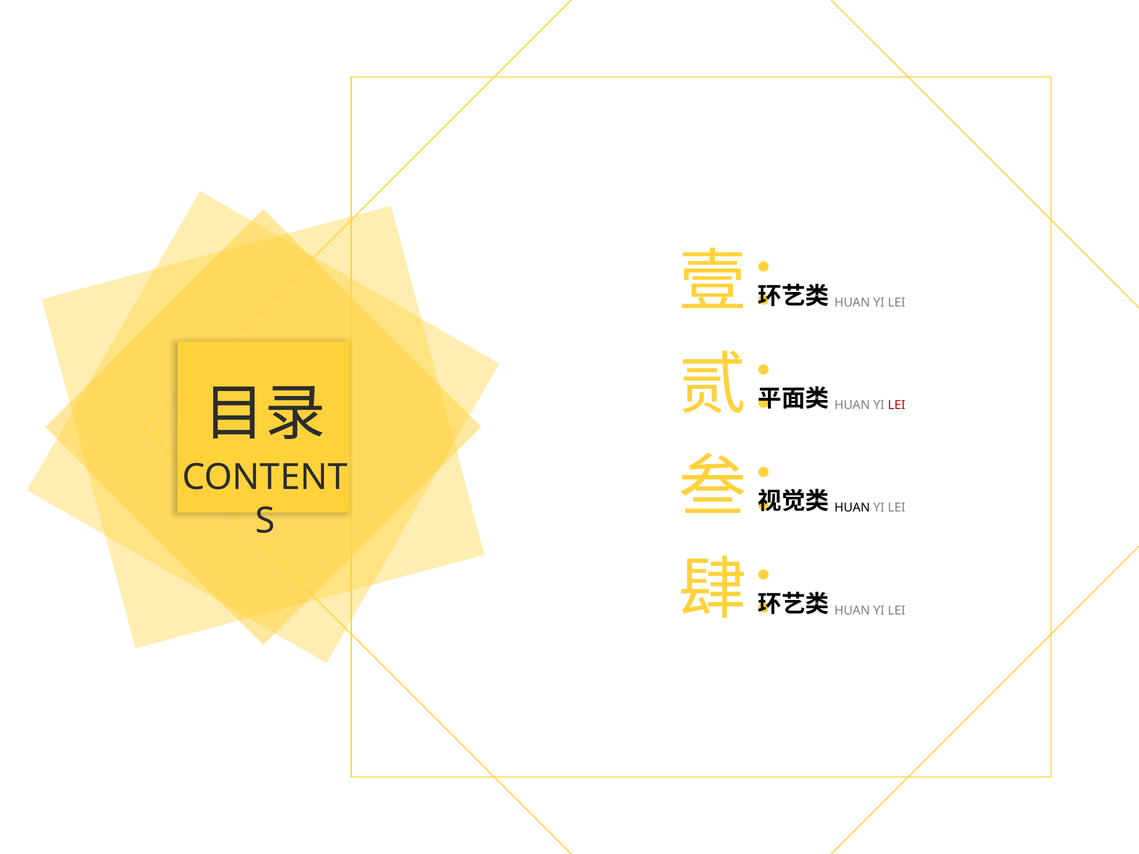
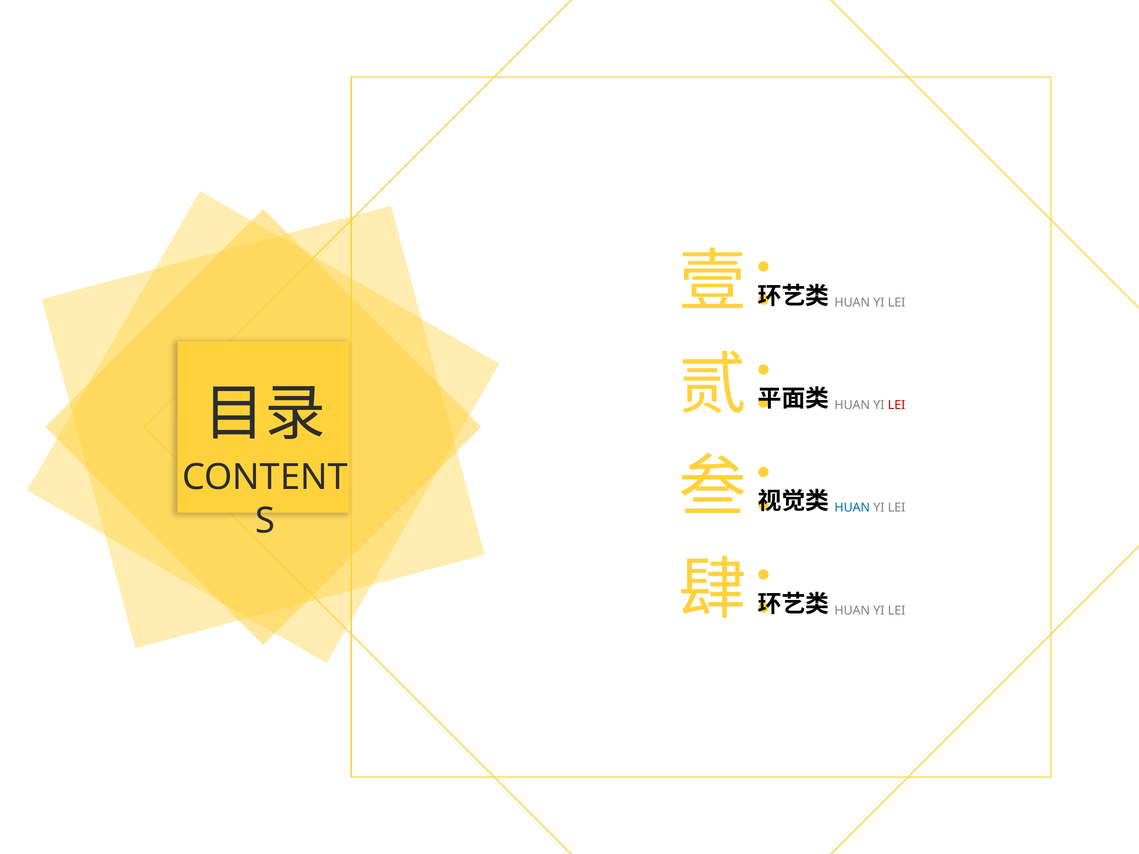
HUAN at (852, 508) colour: black -> blue
